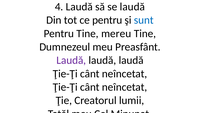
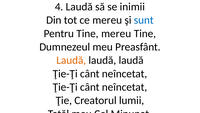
se laudă: laudă -> inimii
ce pentru: pentru -> mereu
Laudă at (71, 60) colour: purple -> orange
